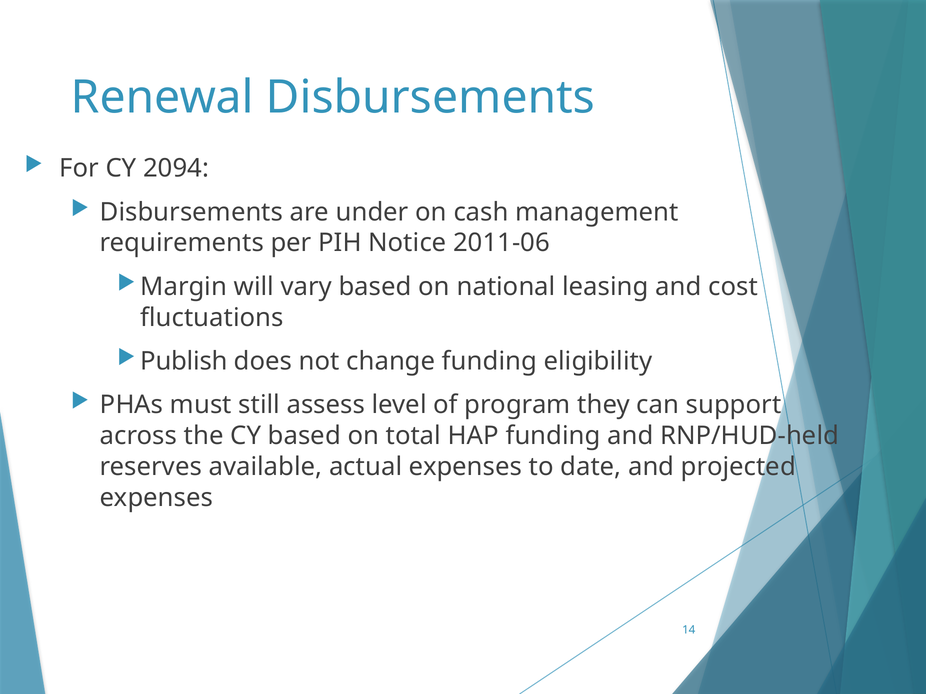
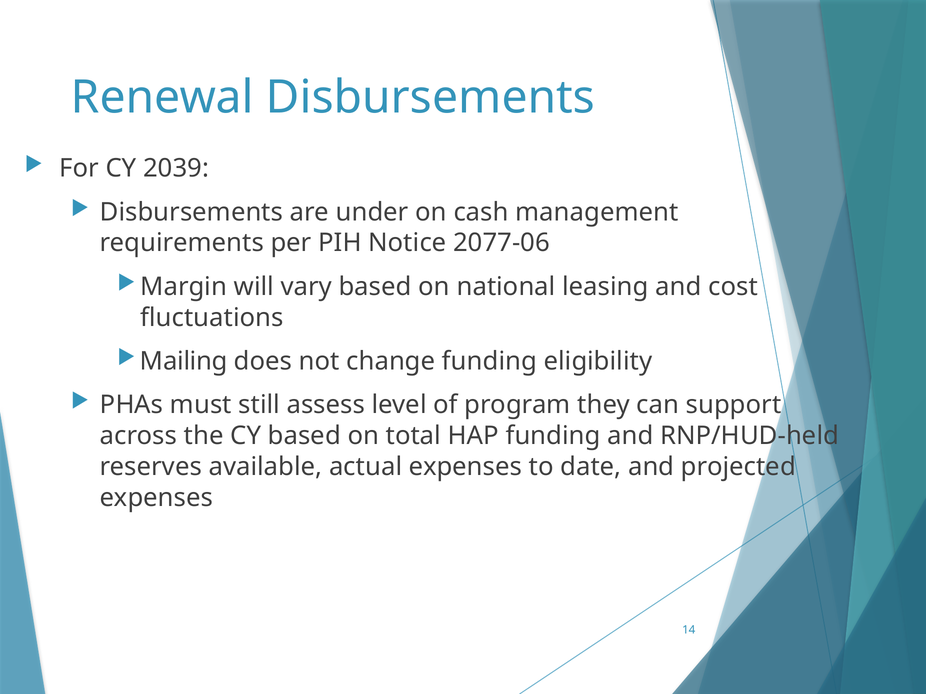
2094: 2094 -> 2039
2011-06: 2011-06 -> 2077-06
Publish: Publish -> Mailing
